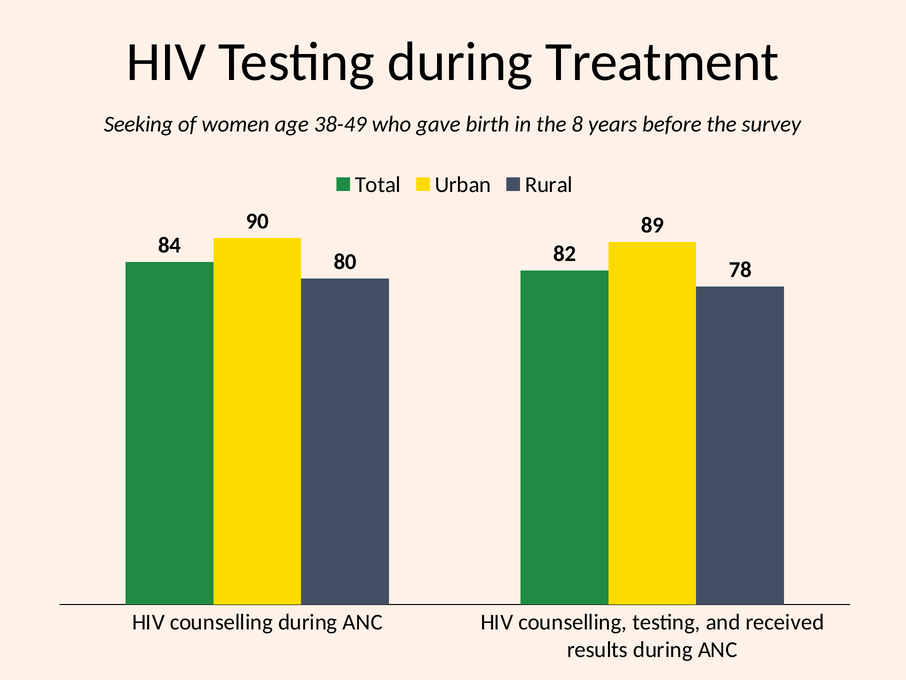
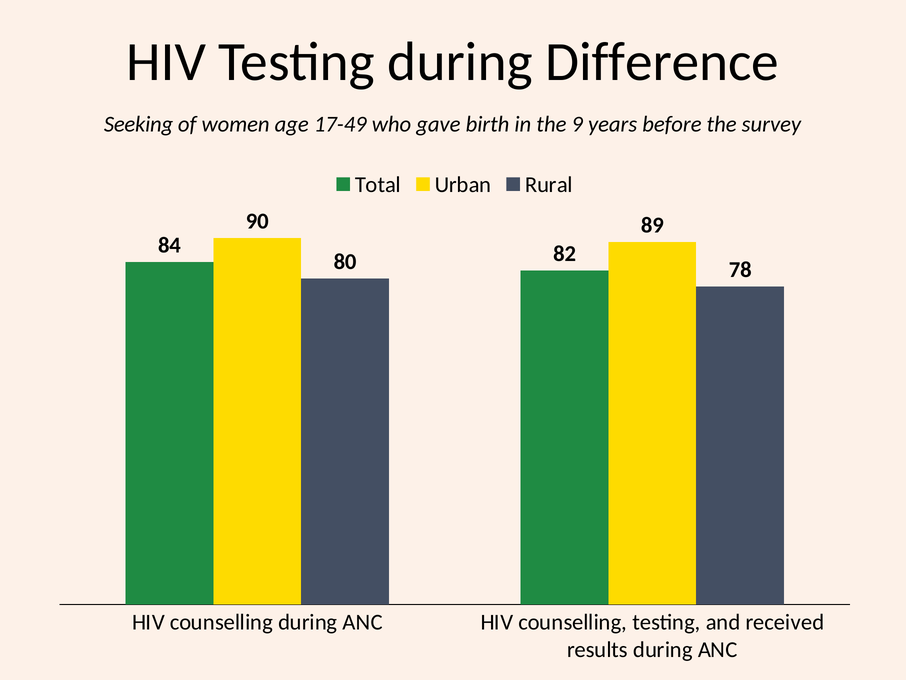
Treatment: Treatment -> Difference
38-49: 38-49 -> 17-49
8: 8 -> 9
